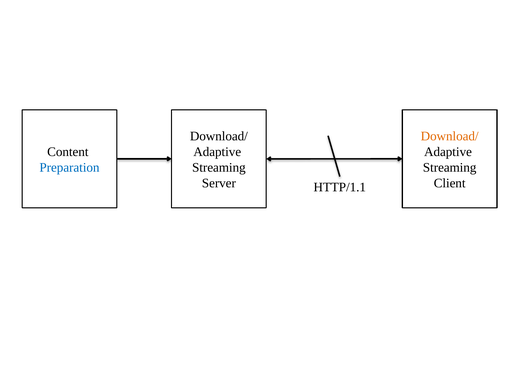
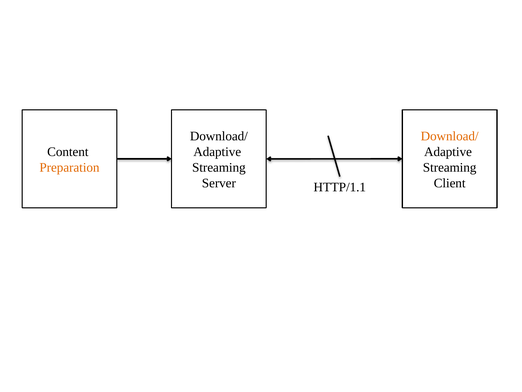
Preparation colour: blue -> orange
